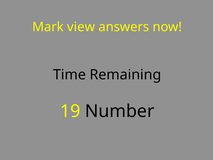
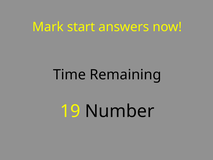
view: view -> start
